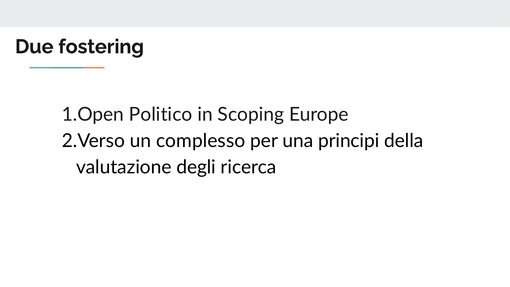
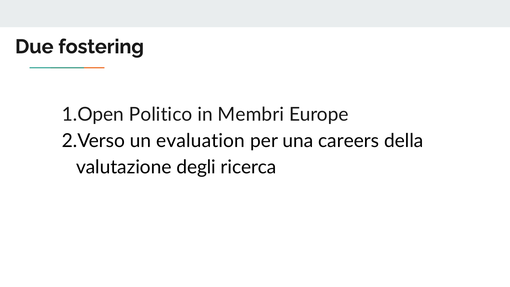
Scoping: Scoping -> Membri
complesso: complesso -> evaluation
principi: principi -> careers
